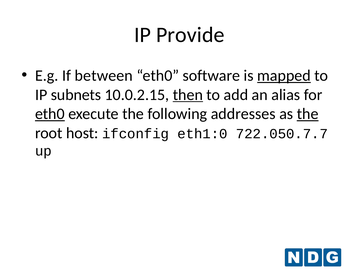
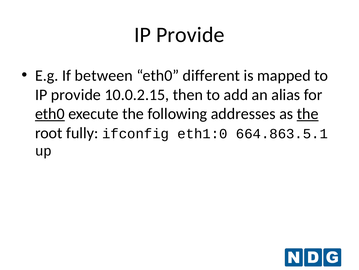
software: software -> different
mapped underline: present -> none
subnets at (76, 94): subnets -> provide
then underline: present -> none
host: host -> fully
722.050.7.7: 722.050.7.7 -> 664.863.5.1
